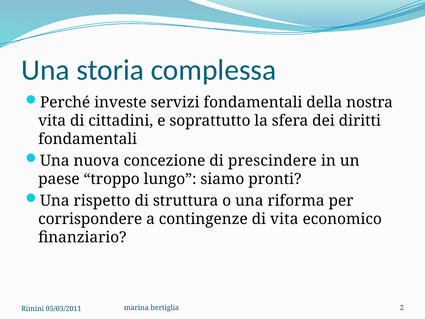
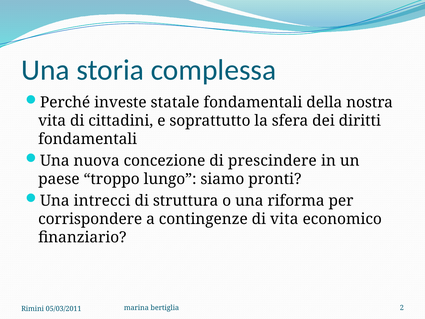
servizi: servizi -> statale
rispetto: rispetto -> intrecci
